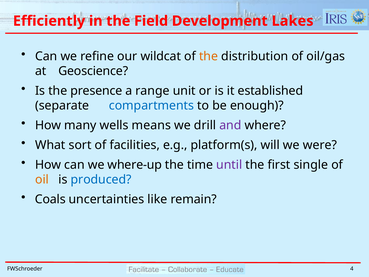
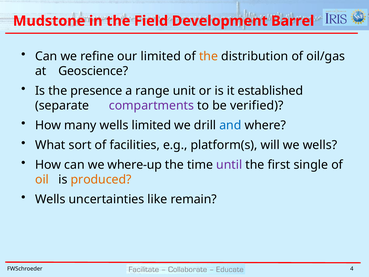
Efficiently: Efficiently -> Mudstone
Lakes: Lakes -> Barrel
our wildcat: wildcat -> limited
compartments colour: blue -> purple
enough: enough -> verified
wells means: means -> limited
and colour: purple -> blue
we were: were -> wells
produced colour: blue -> orange
Coals at (50, 199): Coals -> Wells
